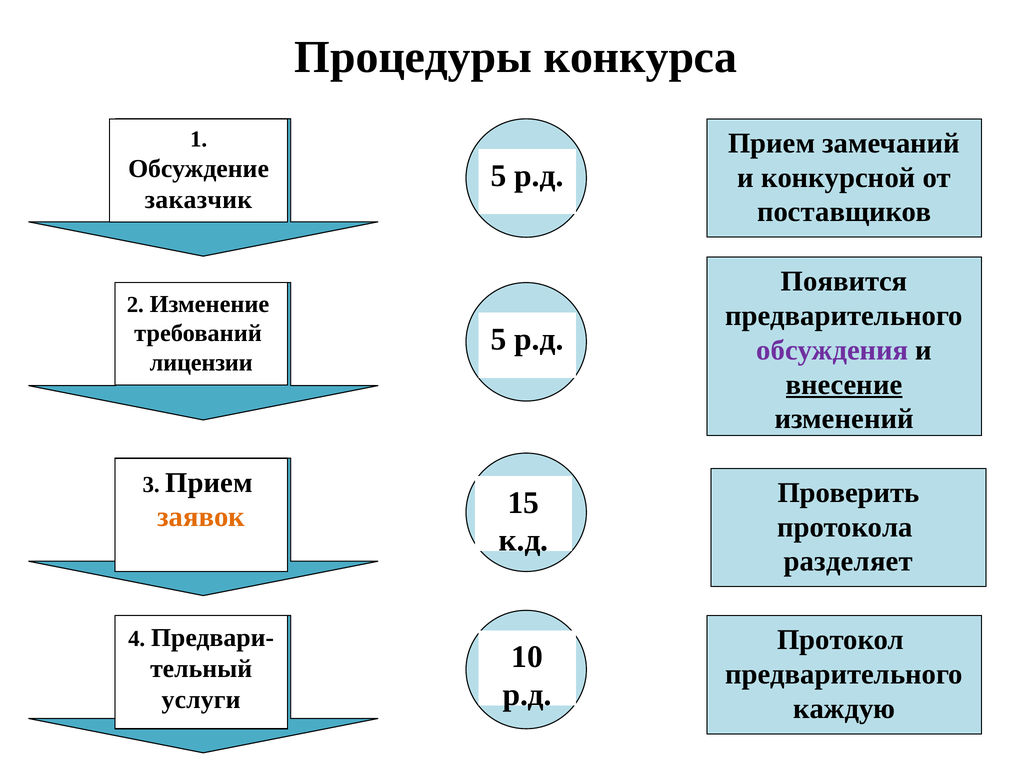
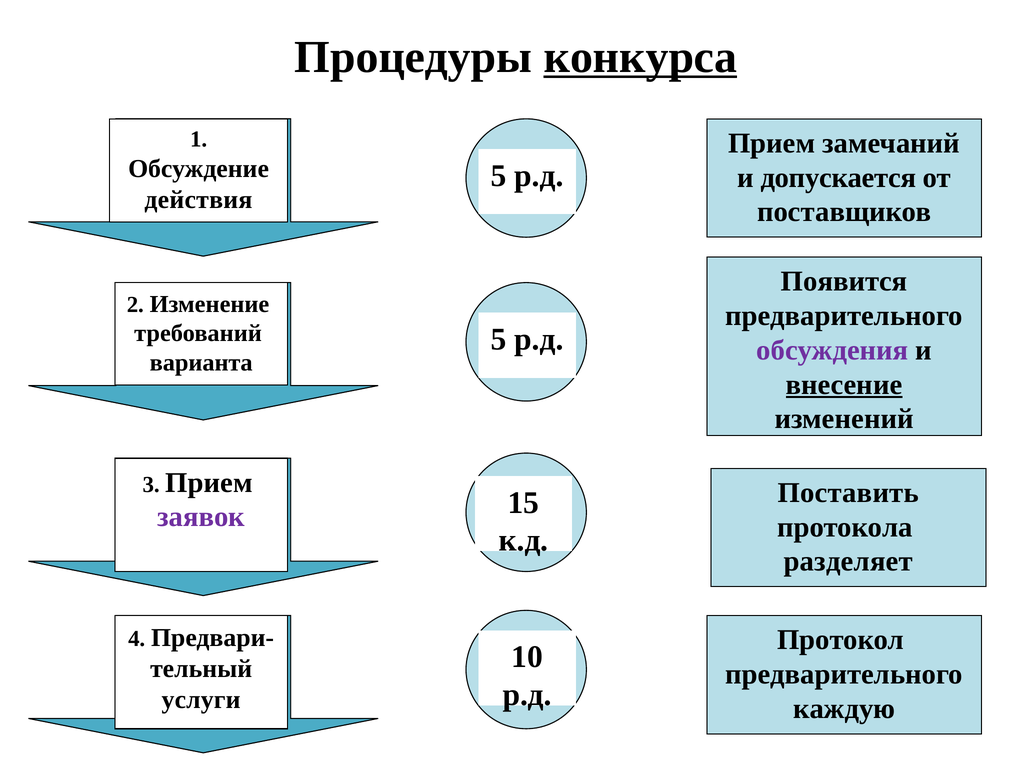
конкурса underline: none -> present
конкурсной: конкурсной -> допускается
заказчик: заказчик -> действия
лицензии: лицензии -> варианта
Проверить: Проверить -> Поставить
заявок colour: orange -> purple
